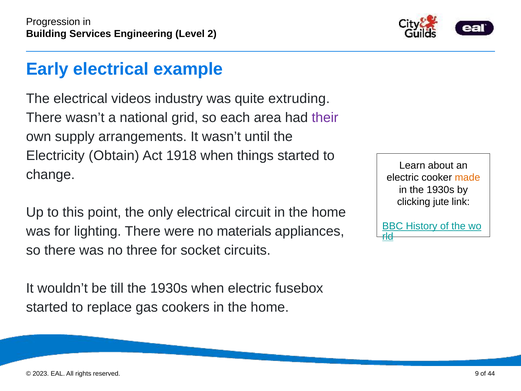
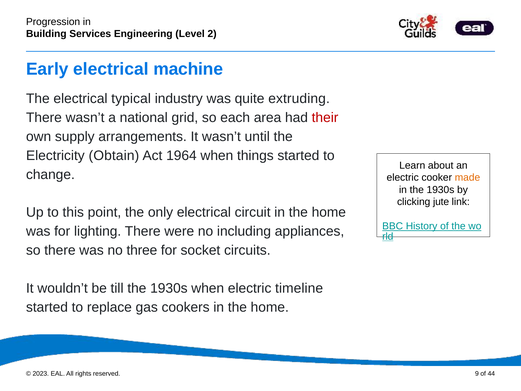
example: example -> machine
videos: videos -> typical
their colour: purple -> red
1918: 1918 -> 1964
materials: materials -> including
fusebox: fusebox -> timeline
